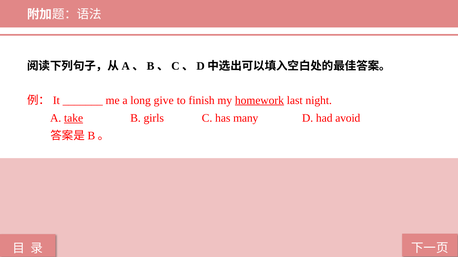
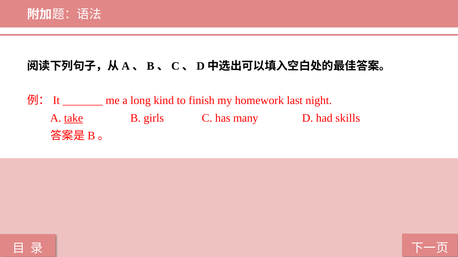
give: give -> kind
homework underline: present -> none
avoid: avoid -> skills
